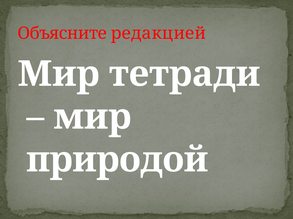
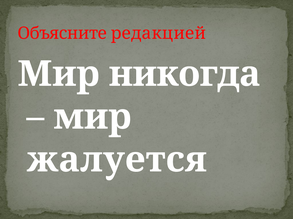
тетради: тетради -> никогда
природой: природой -> жалуется
